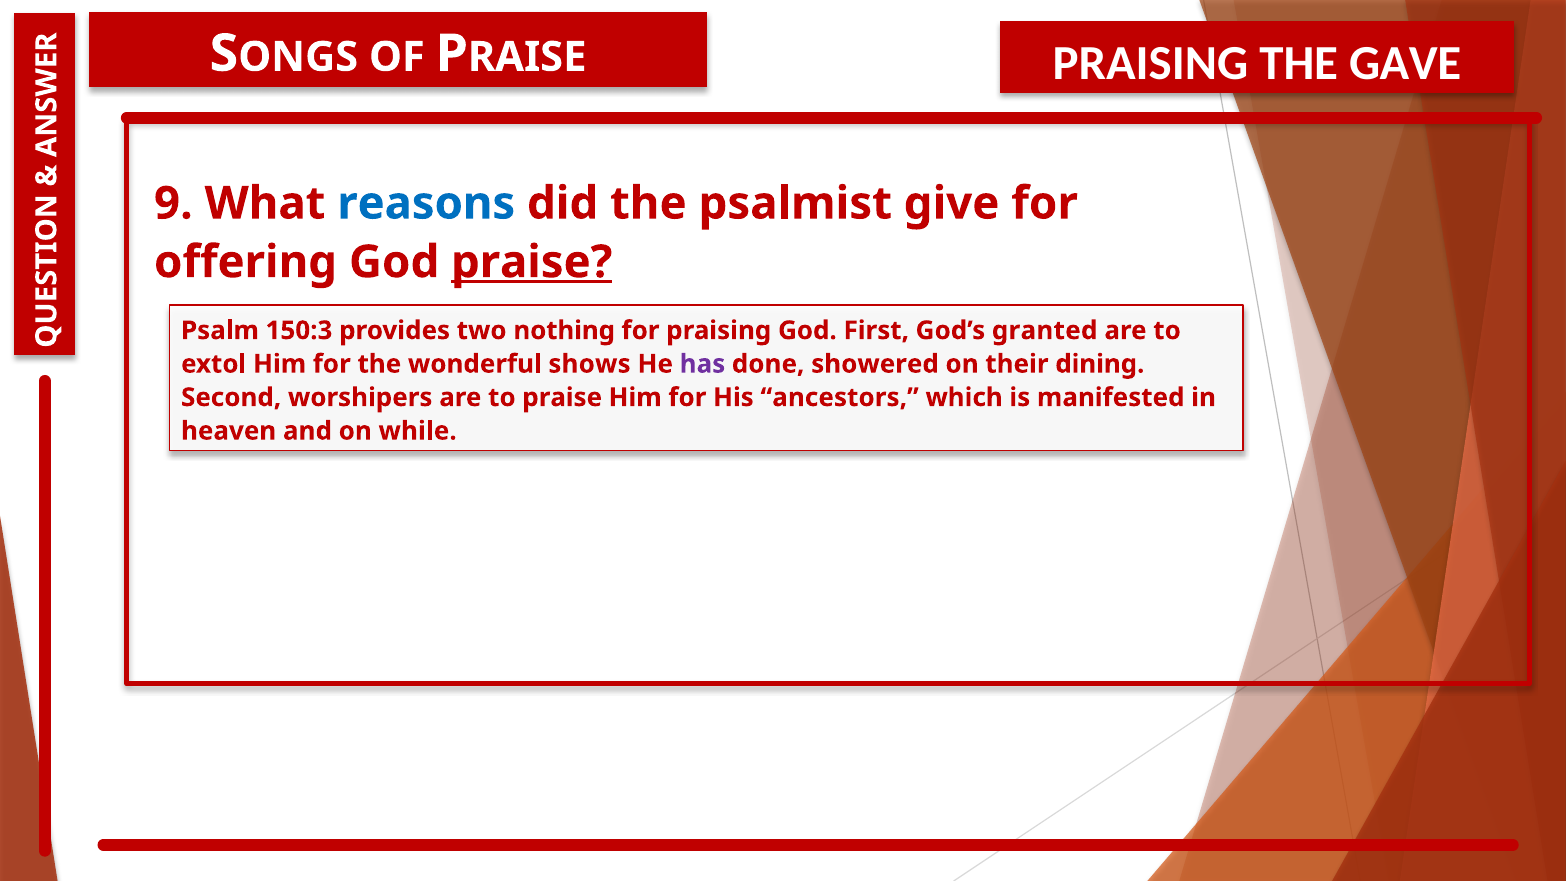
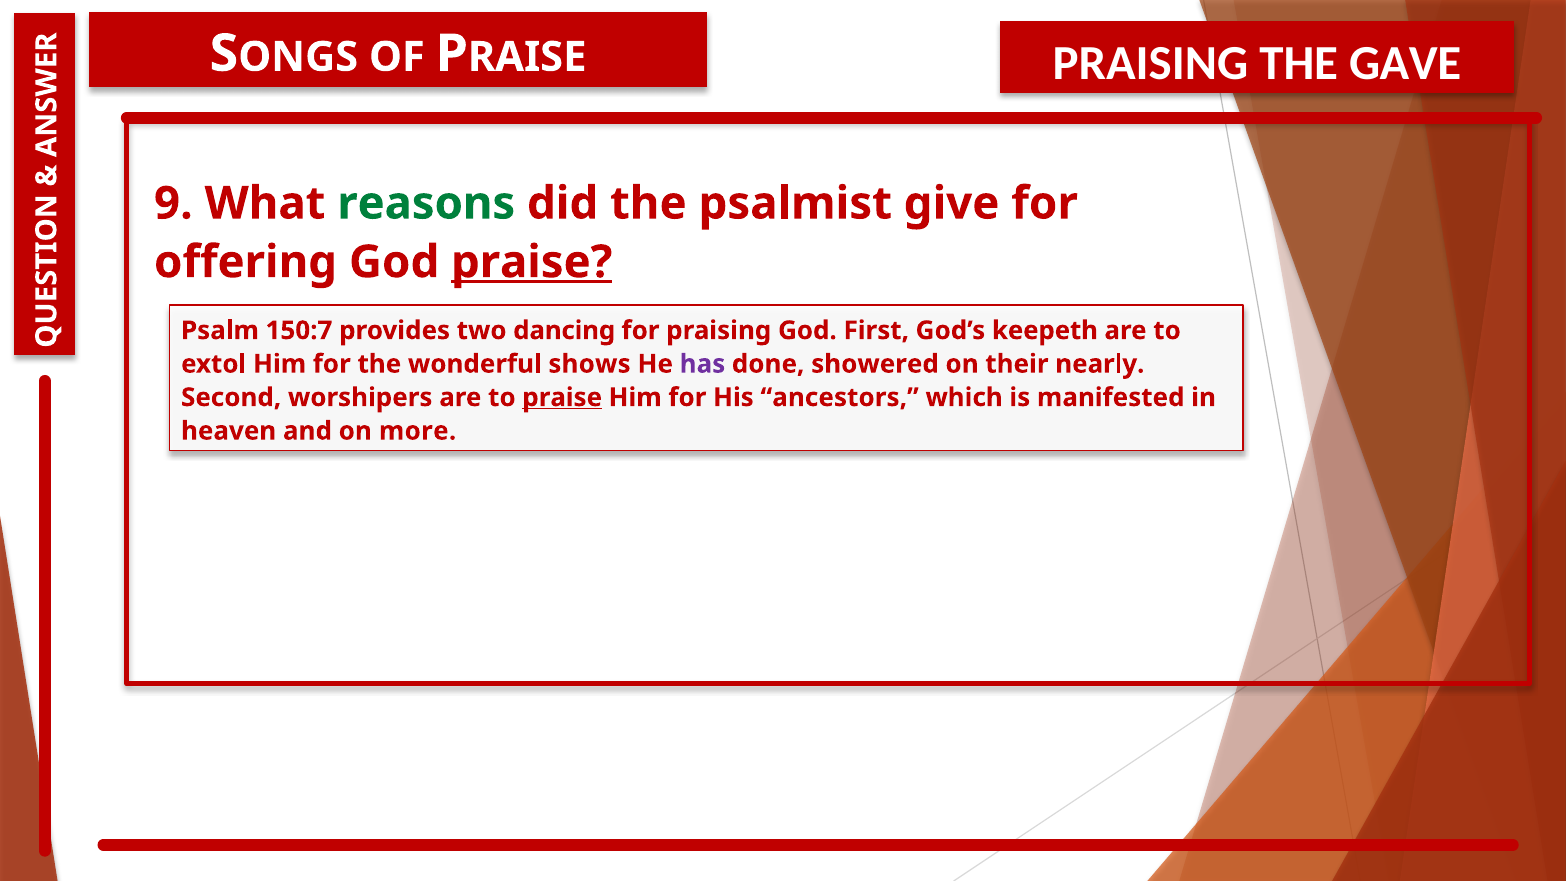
reasons colour: blue -> green
150:3: 150:3 -> 150:7
nothing: nothing -> dancing
granted: granted -> keepeth
dining: dining -> nearly
praise at (562, 397) underline: none -> present
while: while -> more
